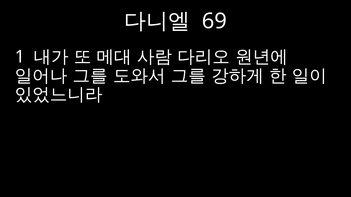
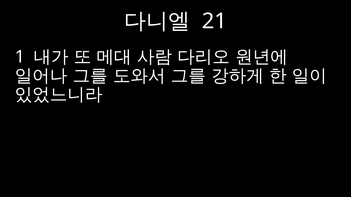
69: 69 -> 21
